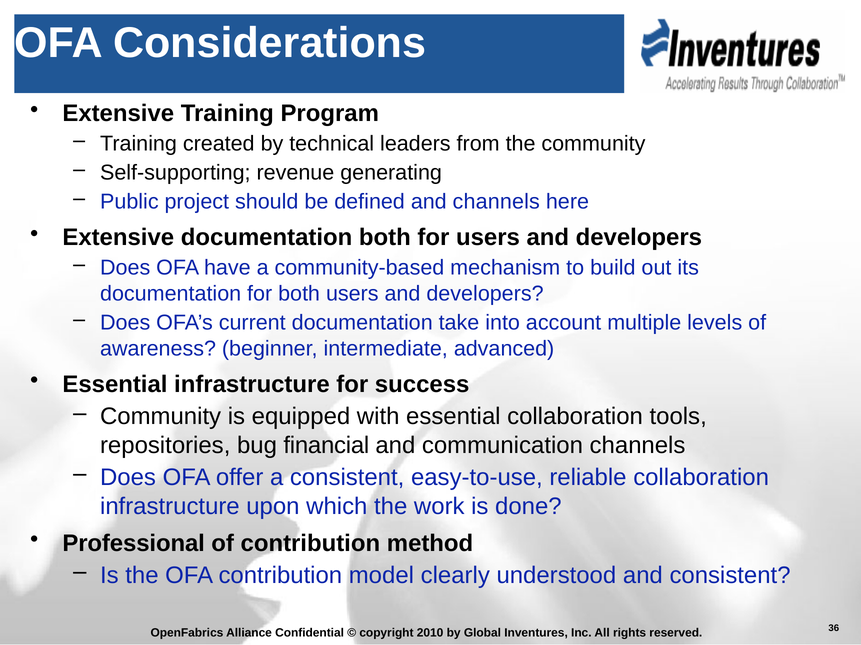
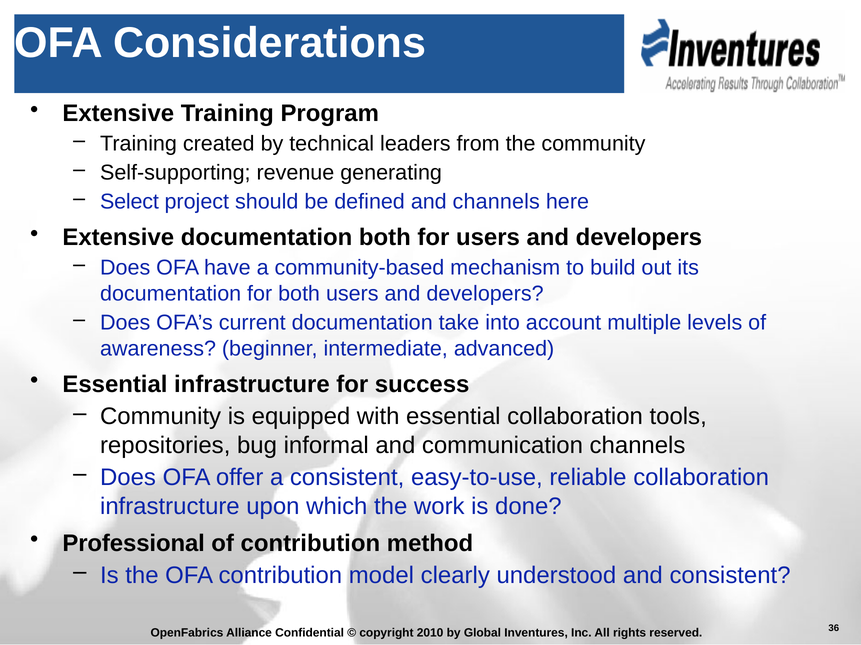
Public: Public -> Select
financial: financial -> informal
